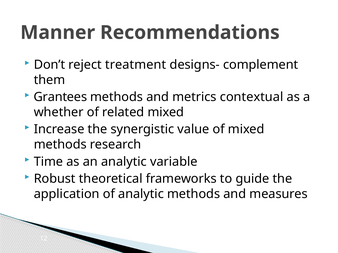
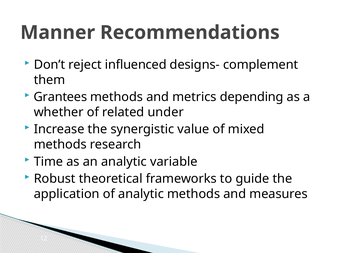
treatment: treatment -> influenced
contextual: contextual -> depending
related mixed: mixed -> under
